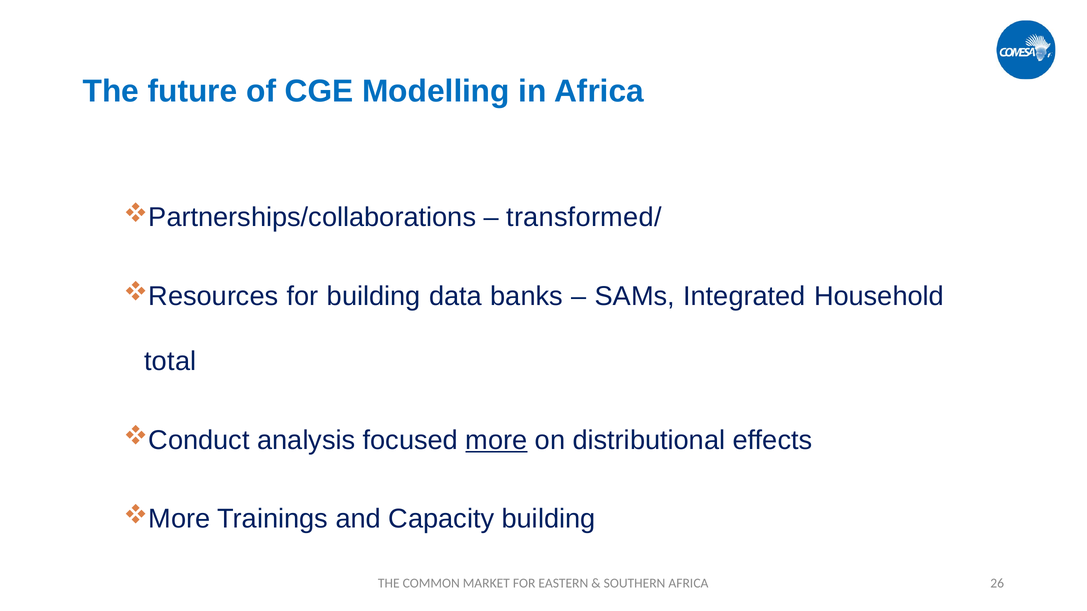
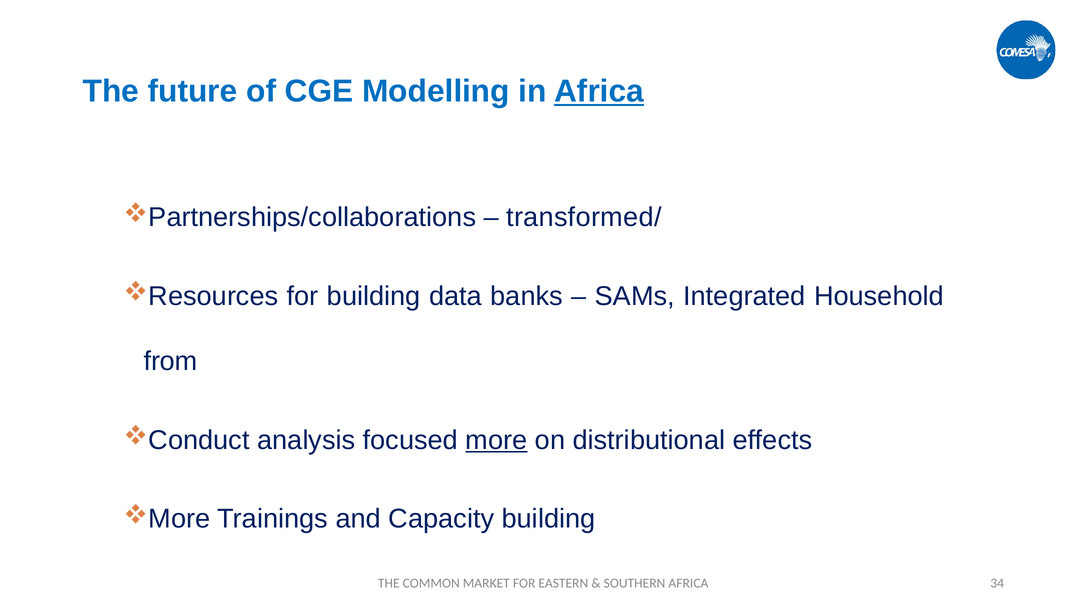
Africa at (599, 91) underline: none -> present
total: total -> from
26: 26 -> 34
